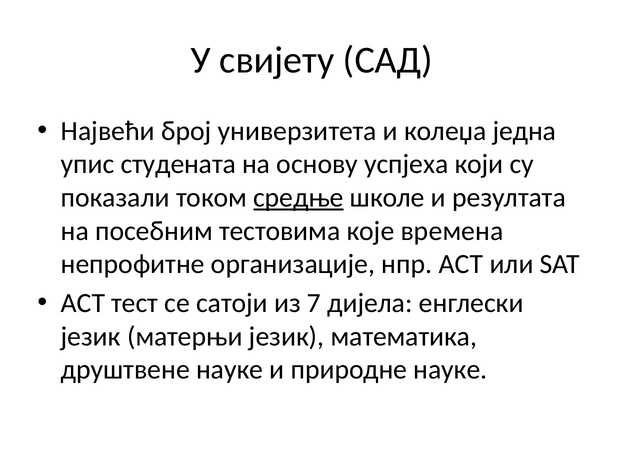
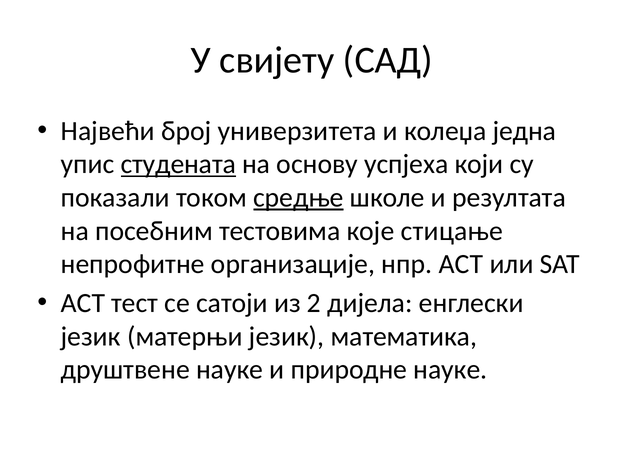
студената underline: none -> present
времена: времена -> стицање
7: 7 -> 2
